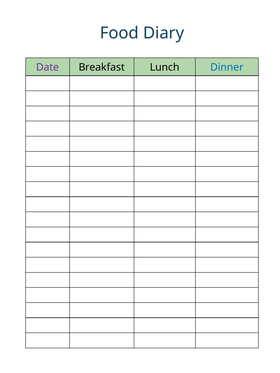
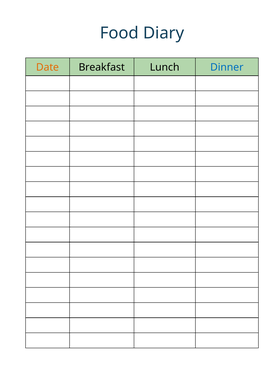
Date colour: purple -> orange
